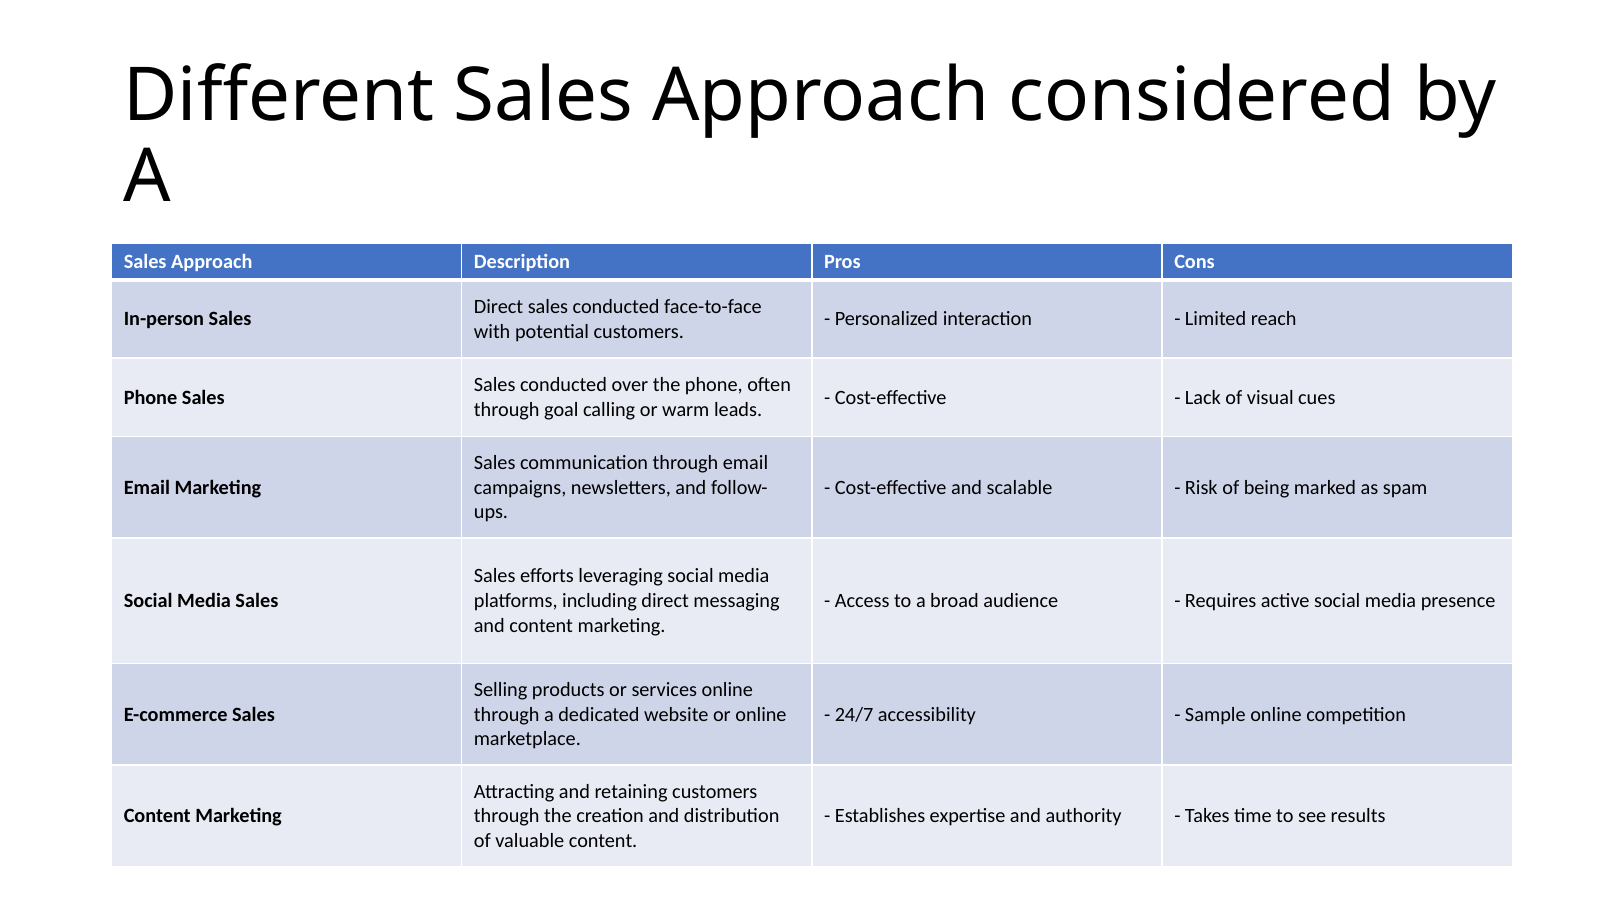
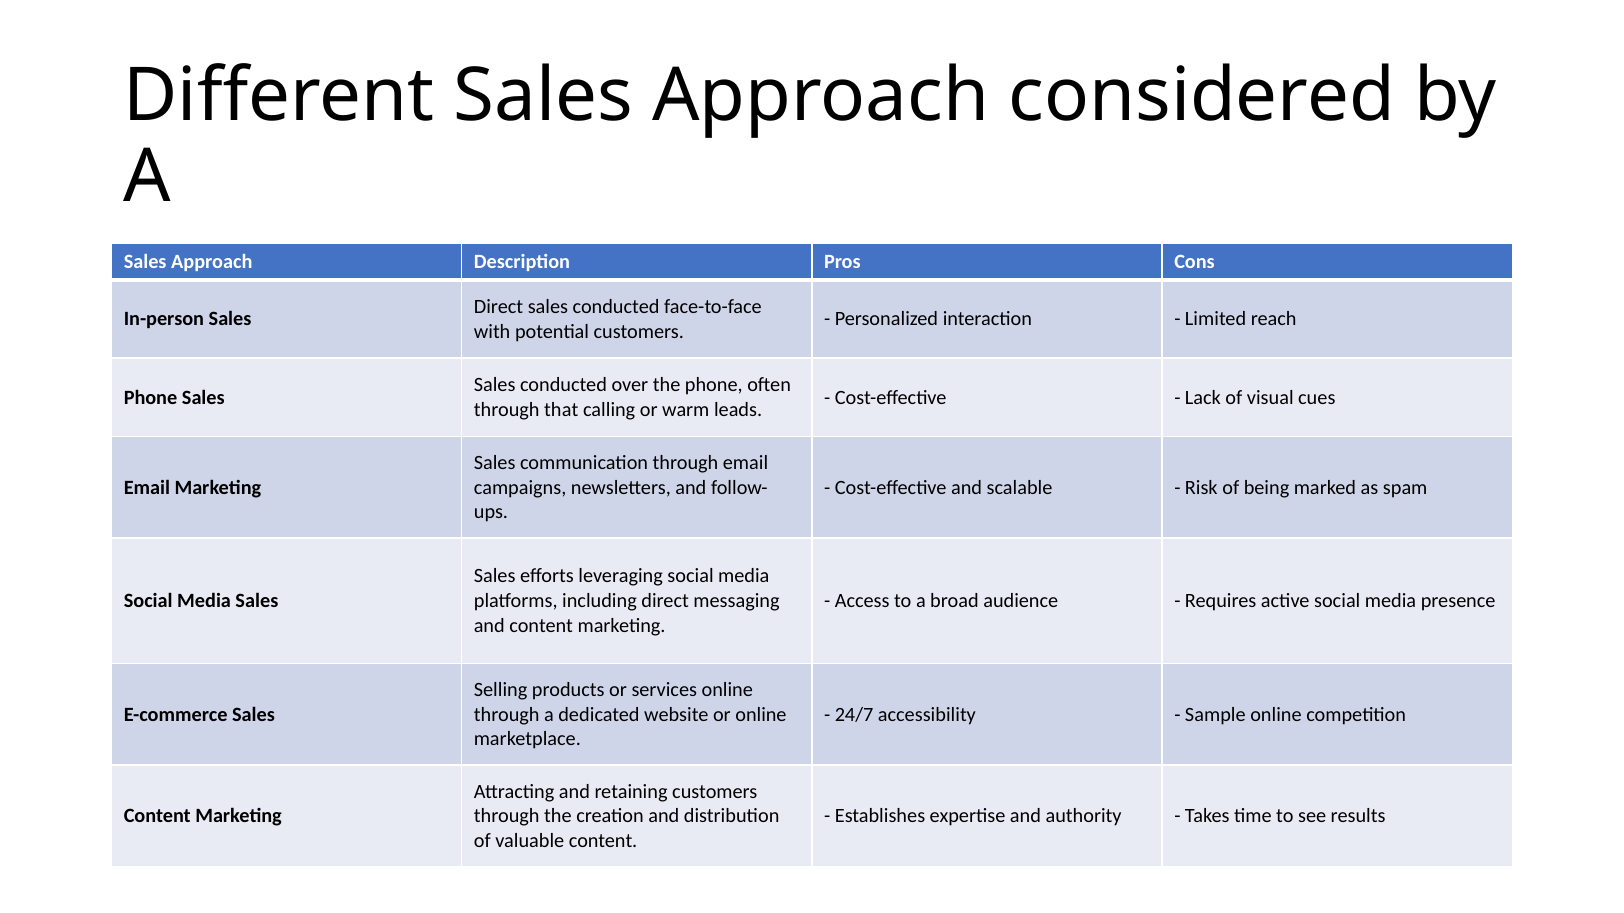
goal: goal -> that
